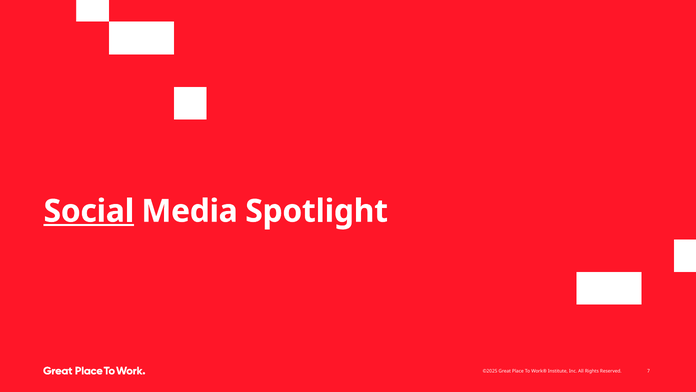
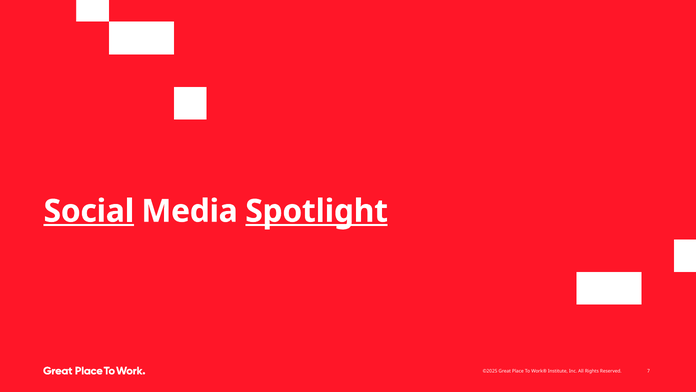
Spotlight underline: none -> present
